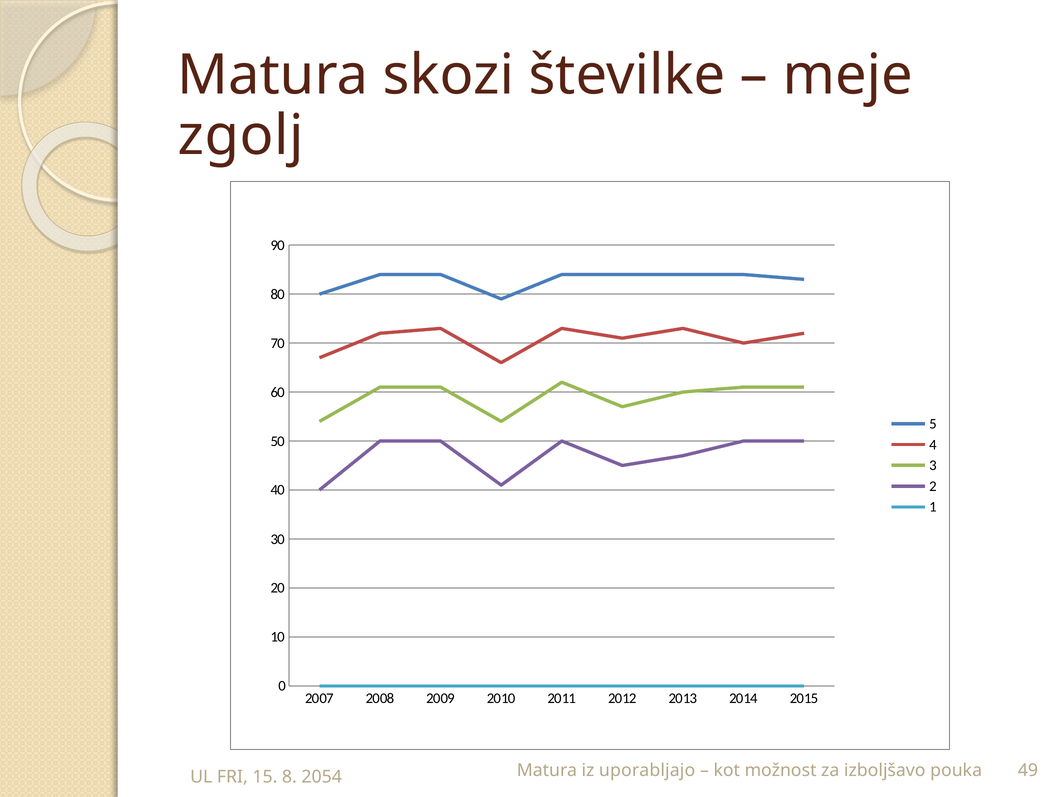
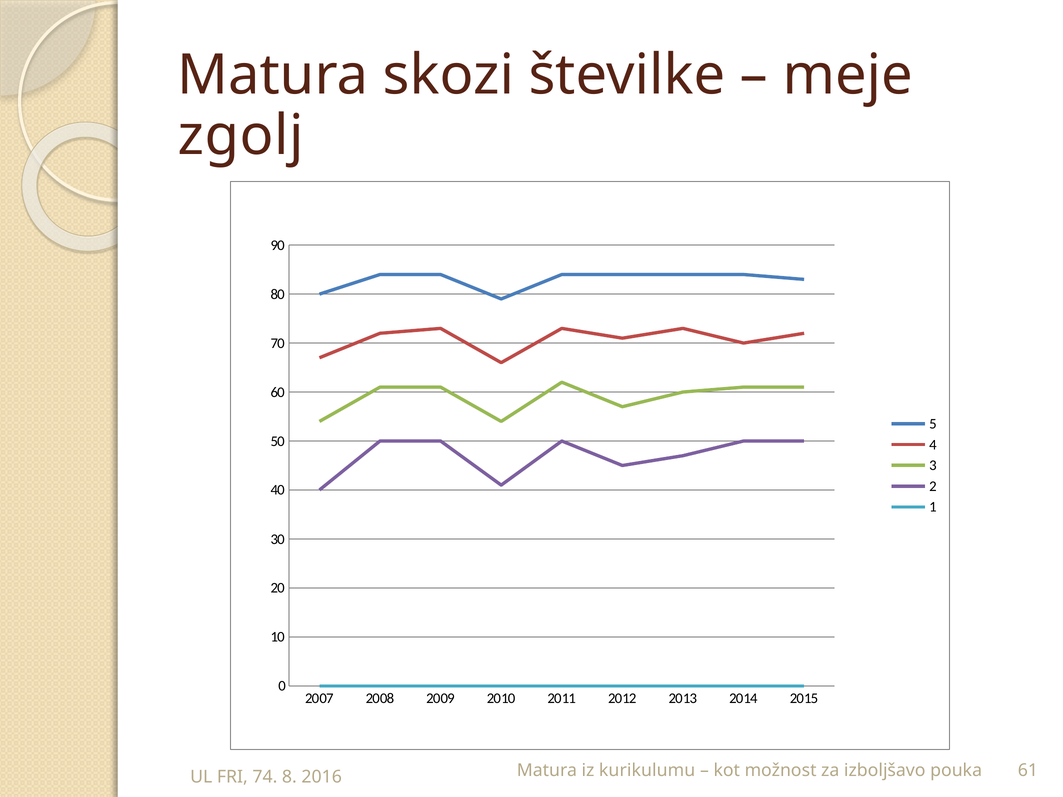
uporabljajo: uporabljajo -> kurikulumu
49: 49 -> 61
15: 15 -> 74
2054: 2054 -> 2016
